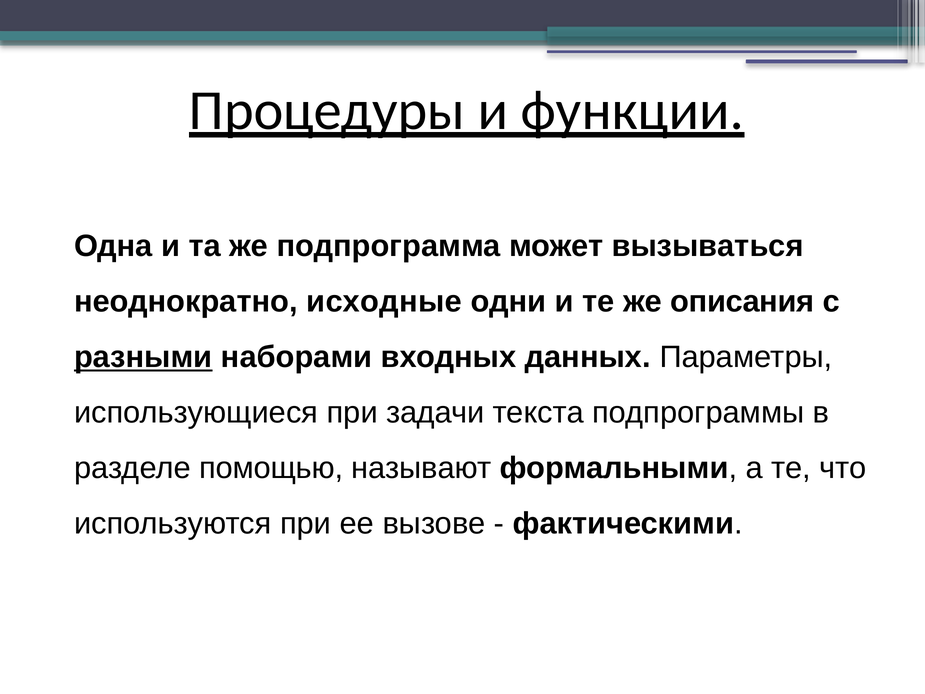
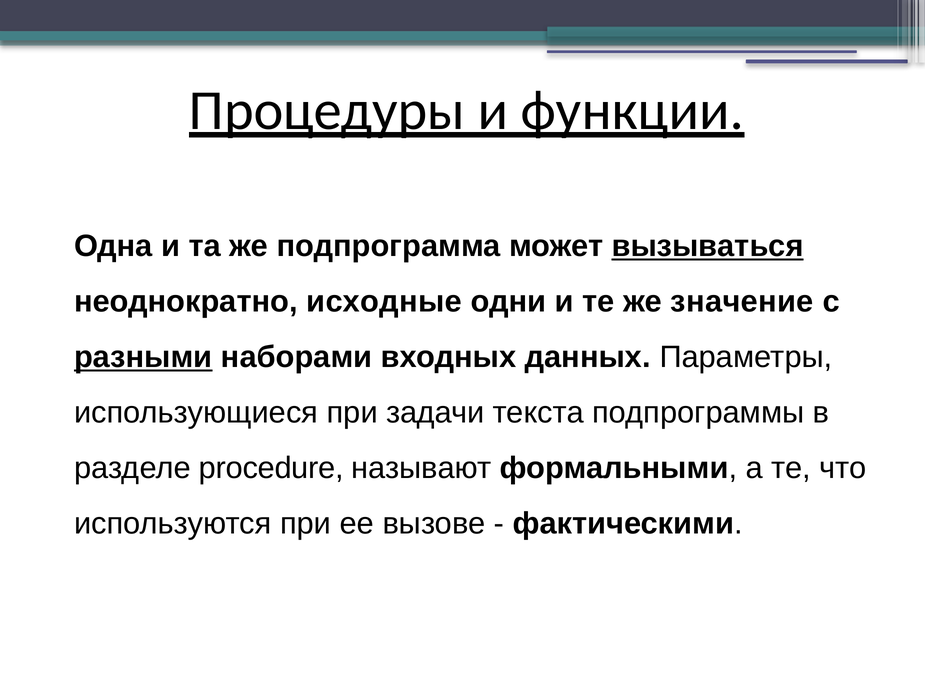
вызываться underline: none -> present
описания: описания -> значение
помощью: помощью -> procedure
